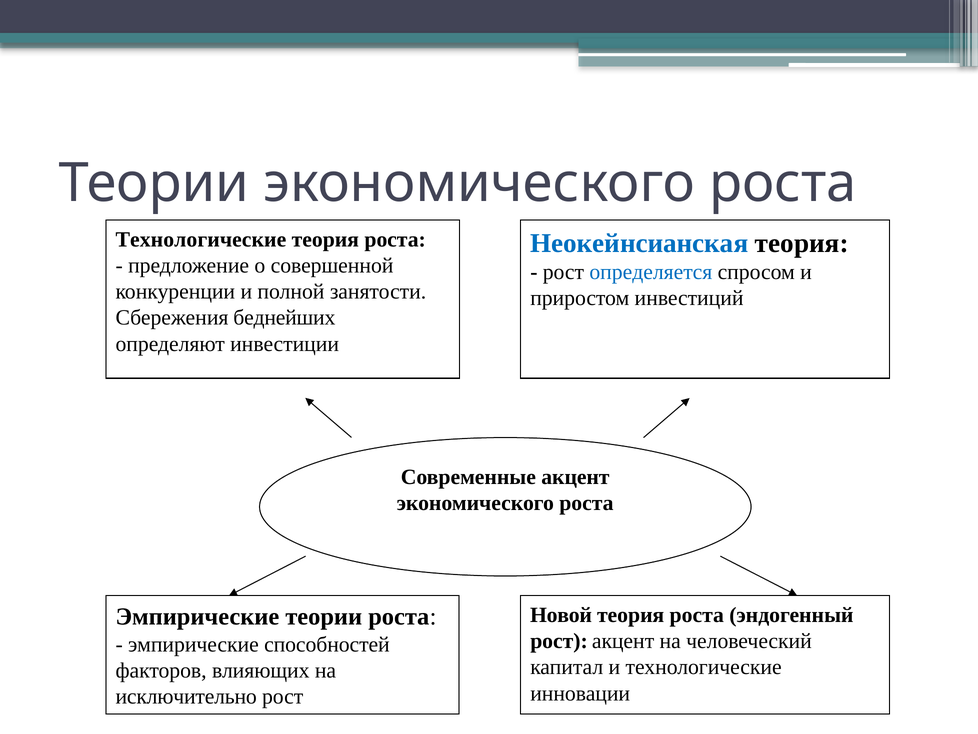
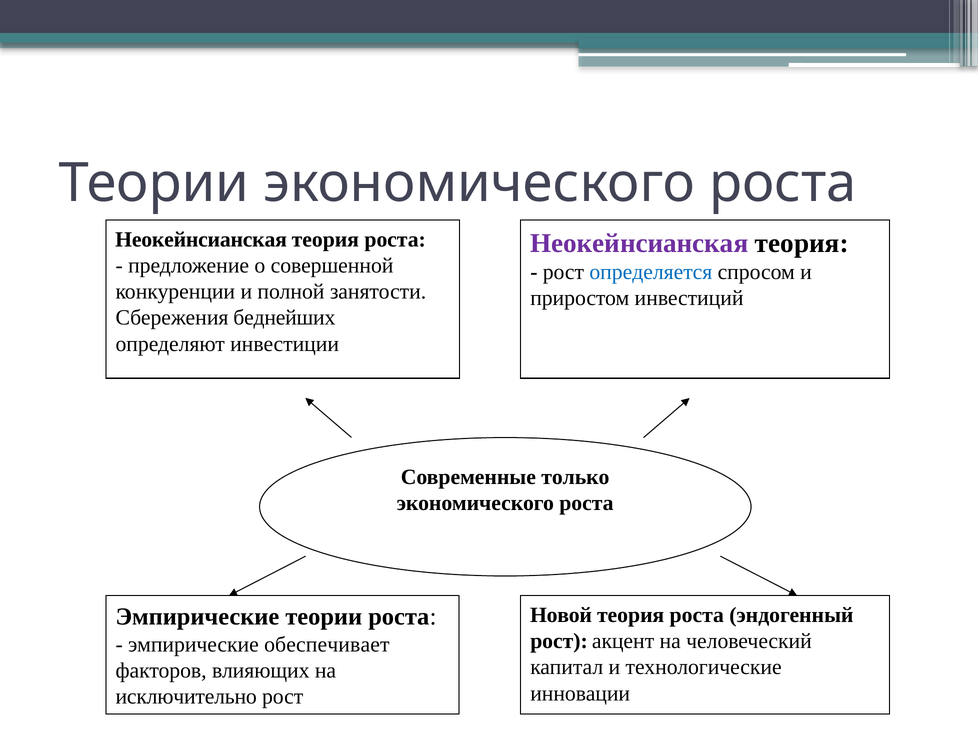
Технологические at (201, 239): Технологические -> Неокейнсианская
Неокейнсианская at (639, 243) colour: blue -> purple
Современные акцент: акцент -> только
способностей: способностей -> обеспечивает
